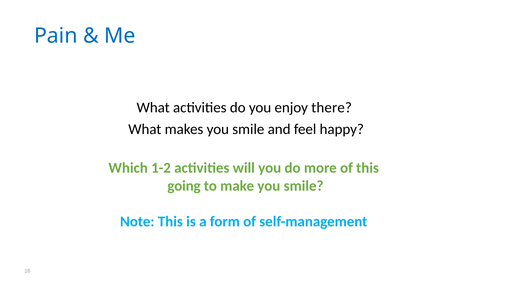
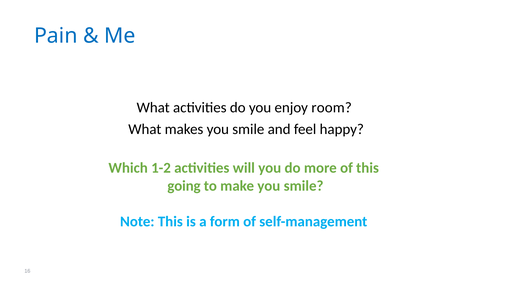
there: there -> room
